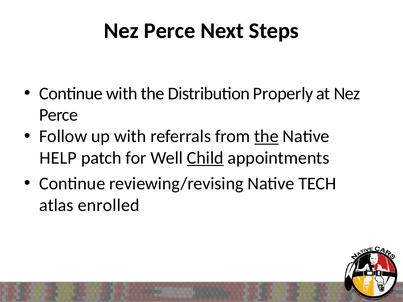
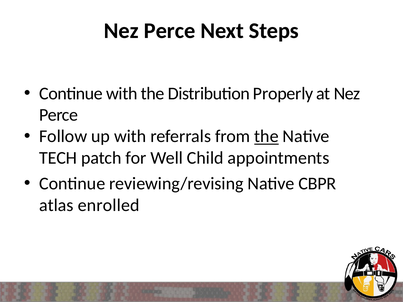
HELP: HELP -> TECH
Child underline: present -> none
TECH: TECH -> CBPR
